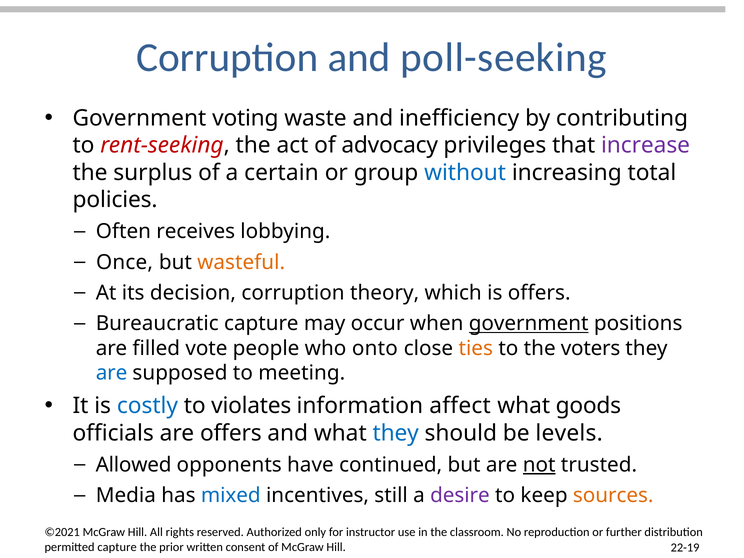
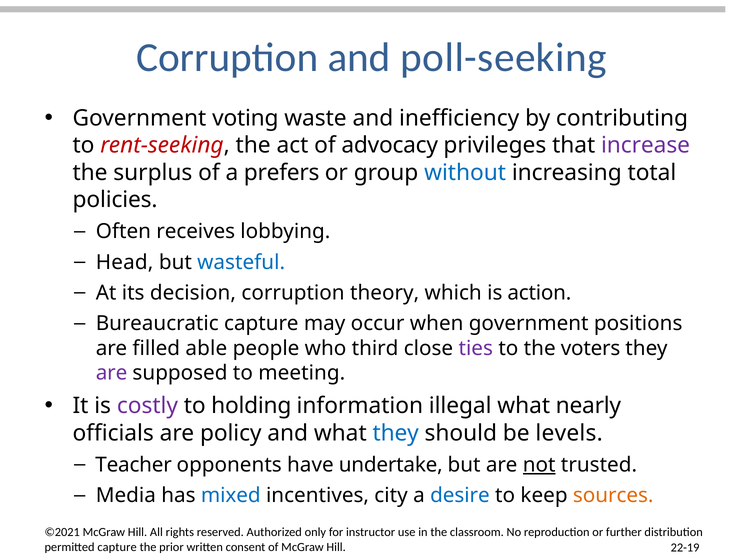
certain: certain -> prefers
Once: Once -> Head
wasteful colour: orange -> blue
is offers: offers -> action
government at (529, 323) underline: present -> none
vote: vote -> able
onto: onto -> third
ties colour: orange -> purple
are at (112, 373) colour: blue -> purple
costly colour: blue -> purple
violates: violates -> holding
affect: affect -> illegal
goods: goods -> nearly
are offers: offers -> policy
Allowed: Allowed -> Teacher
continued: continued -> undertake
still: still -> city
desire colour: purple -> blue
